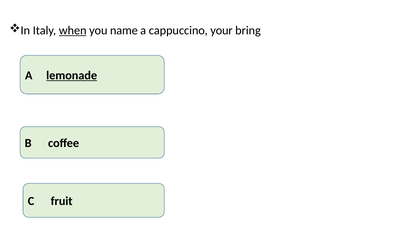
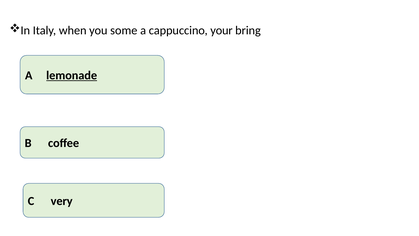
when underline: present -> none
name: name -> some
fruit: fruit -> very
